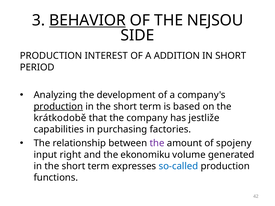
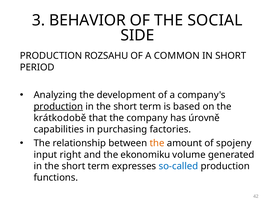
BEHAVIOR underline: present -> none
NEJSOU: NEJSOU -> SOCIAL
INTEREST: INTEREST -> ROZSAHU
ADDITION: ADDITION -> COMMON
jestliže: jestliže -> úrovně
the at (157, 143) colour: purple -> orange
